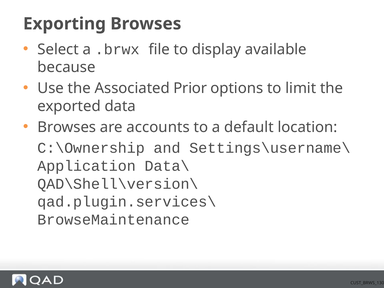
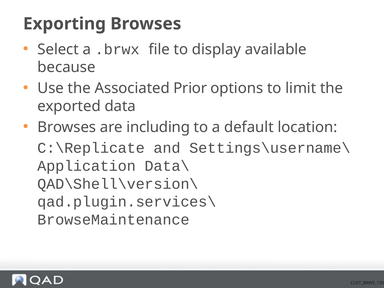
accounts: accounts -> including
C:\Ownership: C:\Ownership -> C:\Replicate
